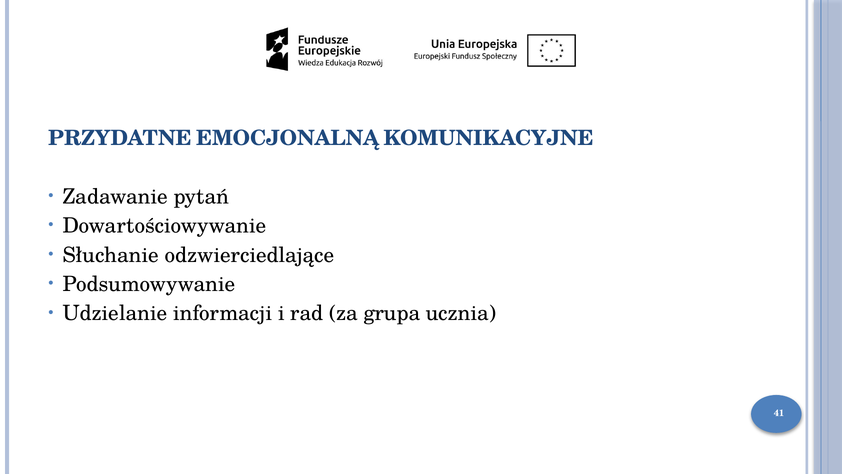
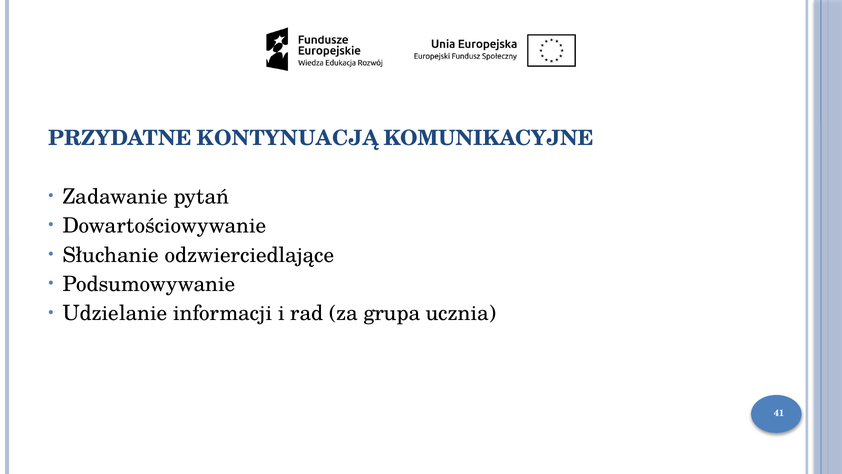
EMOCJONALNĄ: EMOCJONALNĄ -> KONTYNUACJĄ
